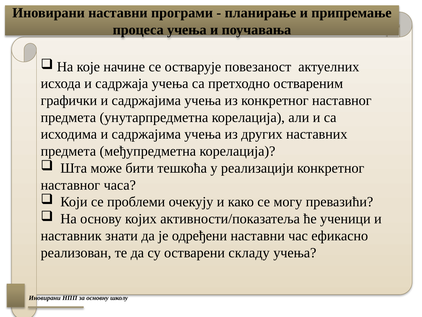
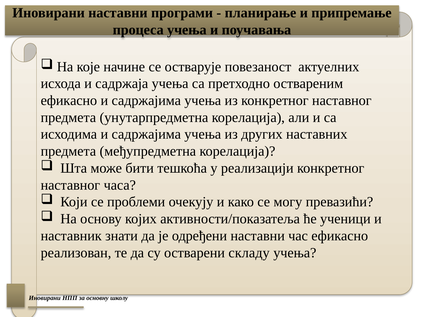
графички at (69, 100): графички -> ефикасно
